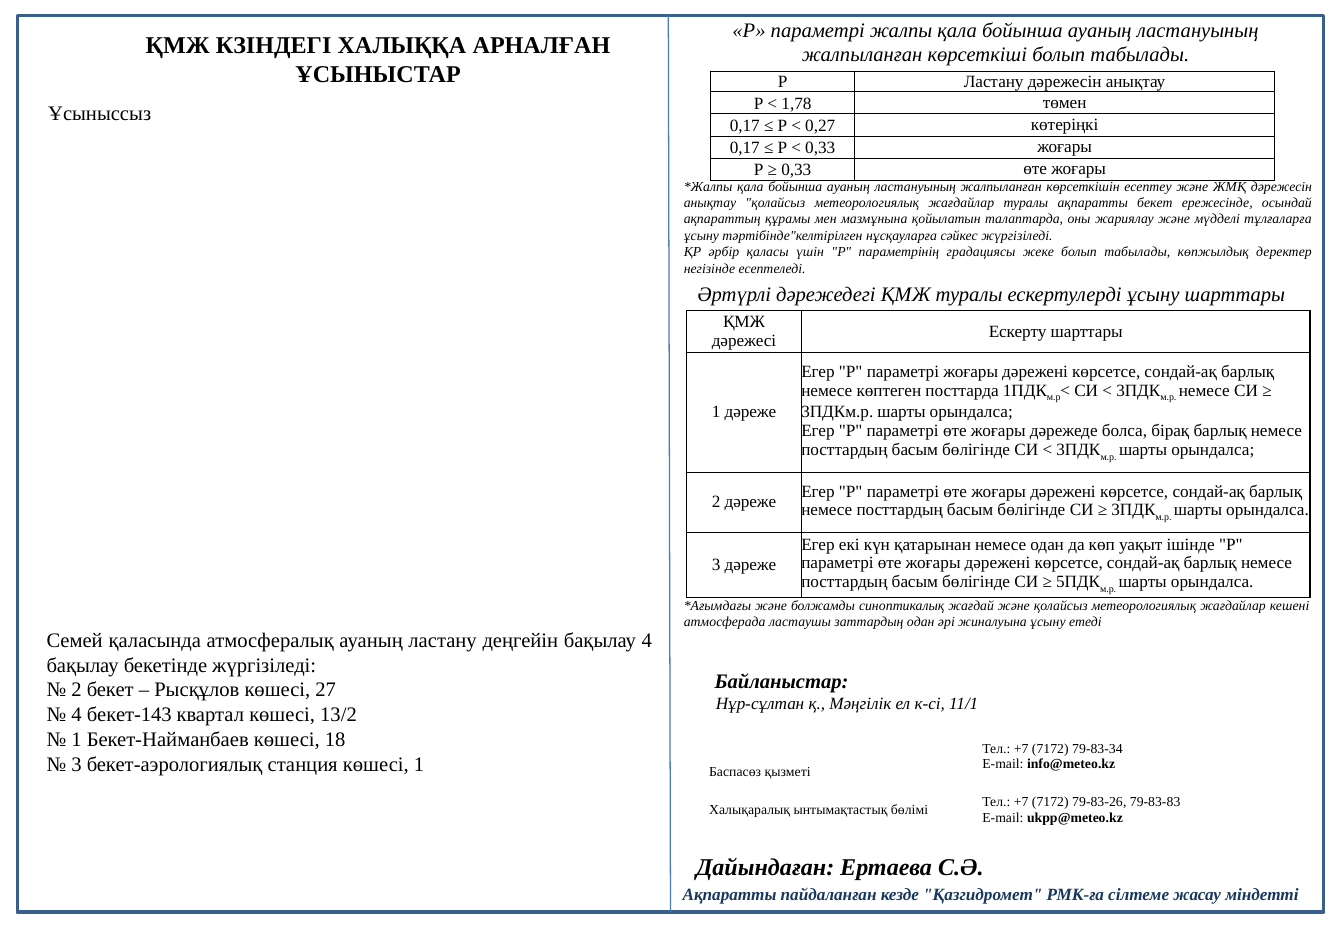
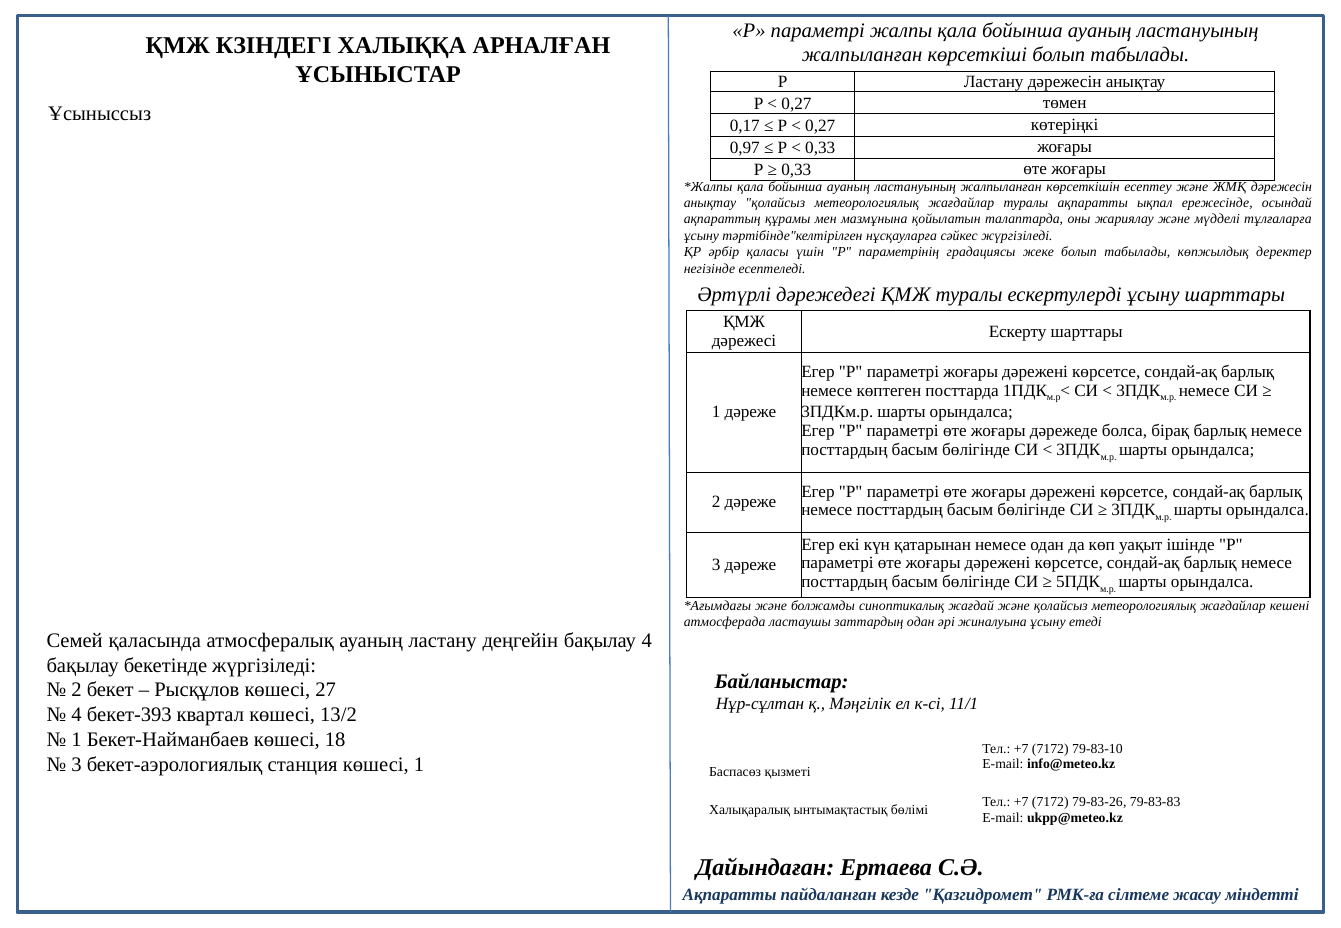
1,78 at (796, 104): 1,78 -> 0,27
0,17 at (745, 148): 0,17 -> 0,97
ақпаратты бекет: бекет -> ықпал
бекет-143: бекет-143 -> бекет-393
79-83-34: 79-83-34 -> 79-83-10
